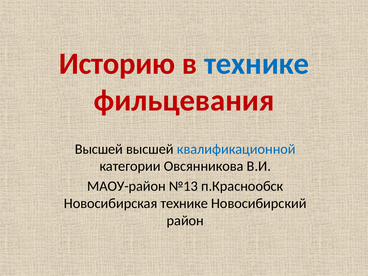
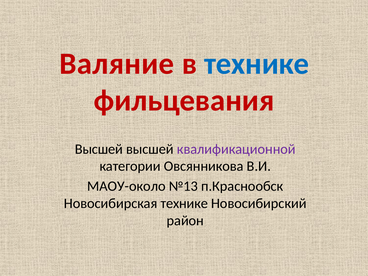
Историю: Историю -> Валяние
квалификационной colour: blue -> purple
МАОУ-район: МАОУ-район -> МАОУ-около
